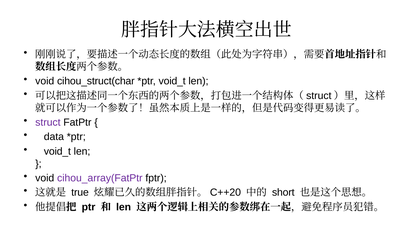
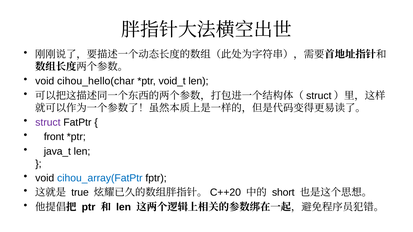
cihou_struct(char: cihou_struct(char -> cihou_hello(char
data: data -> front
void_t at (57, 152): void_t -> java_t
cihou_array(FatPtr colour: purple -> blue
